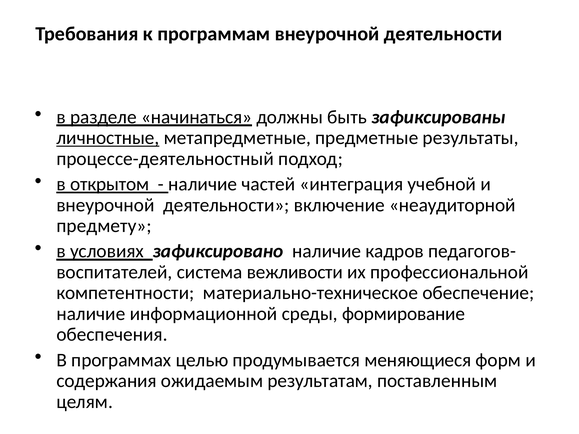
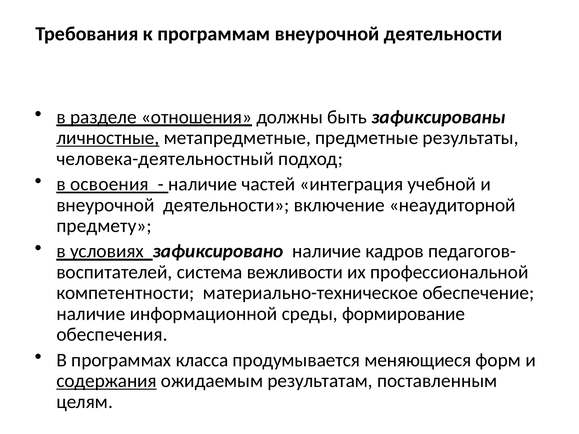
начинаться: начинаться -> отношения
процессе-деятельностный: процессе-деятельностный -> человека-деятельностный
открытом: открытом -> освоения
целью: целью -> класса
содержания underline: none -> present
